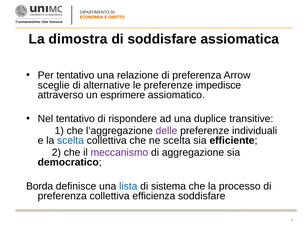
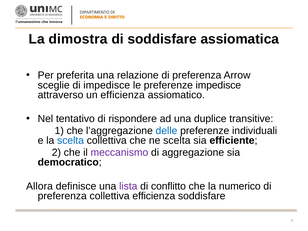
Per tentativo: tentativo -> preferita
di alternative: alternative -> impedisce
un esprimere: esprimere -> efficienza
delle colour: purple -> blue
Borda: Borda -> Allora
lista colour: blue -> purple
sistema: sistema -> conflitto
processo: processo -> numerico
